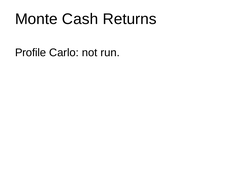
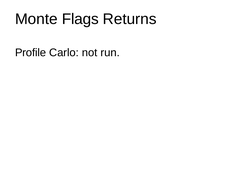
Cash: Cash -> Flags
